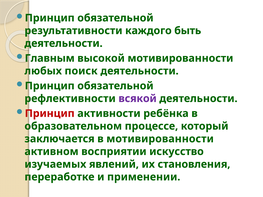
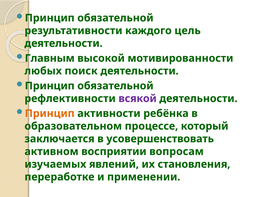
быть: быть -> цель
Принцип at (50, 114) colour: red -> orange
в мотивированности: мотивированности -> усовершенствовать
искусство: искусство -> вопросам
